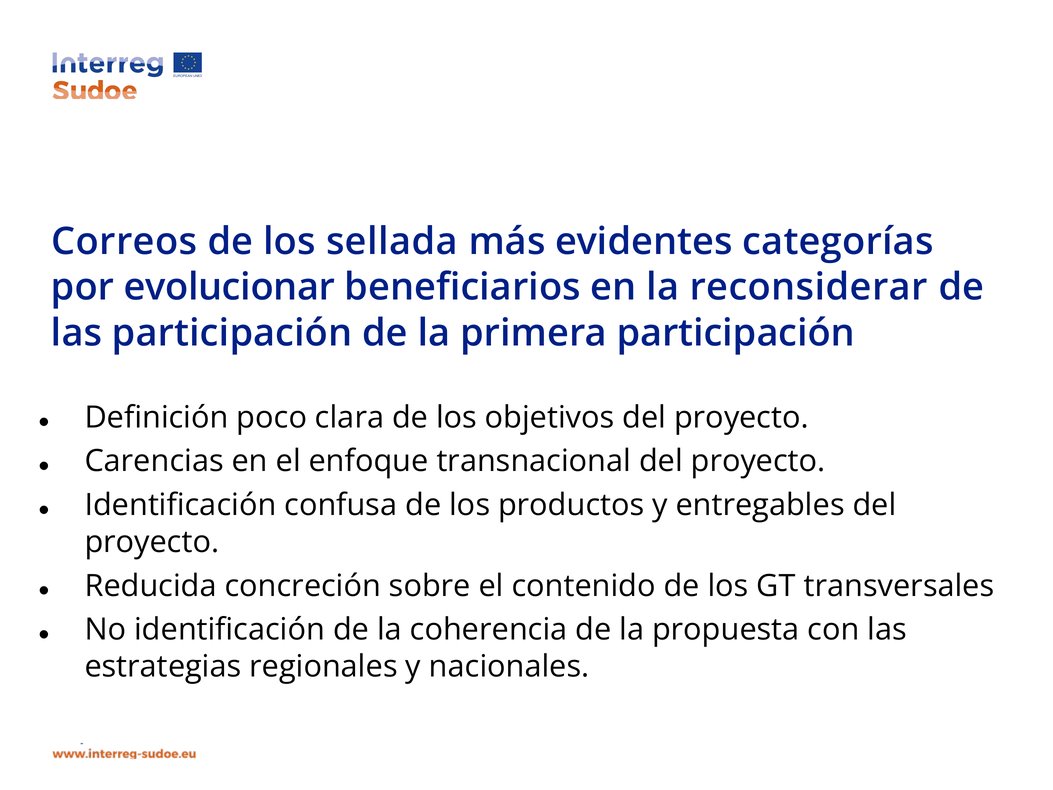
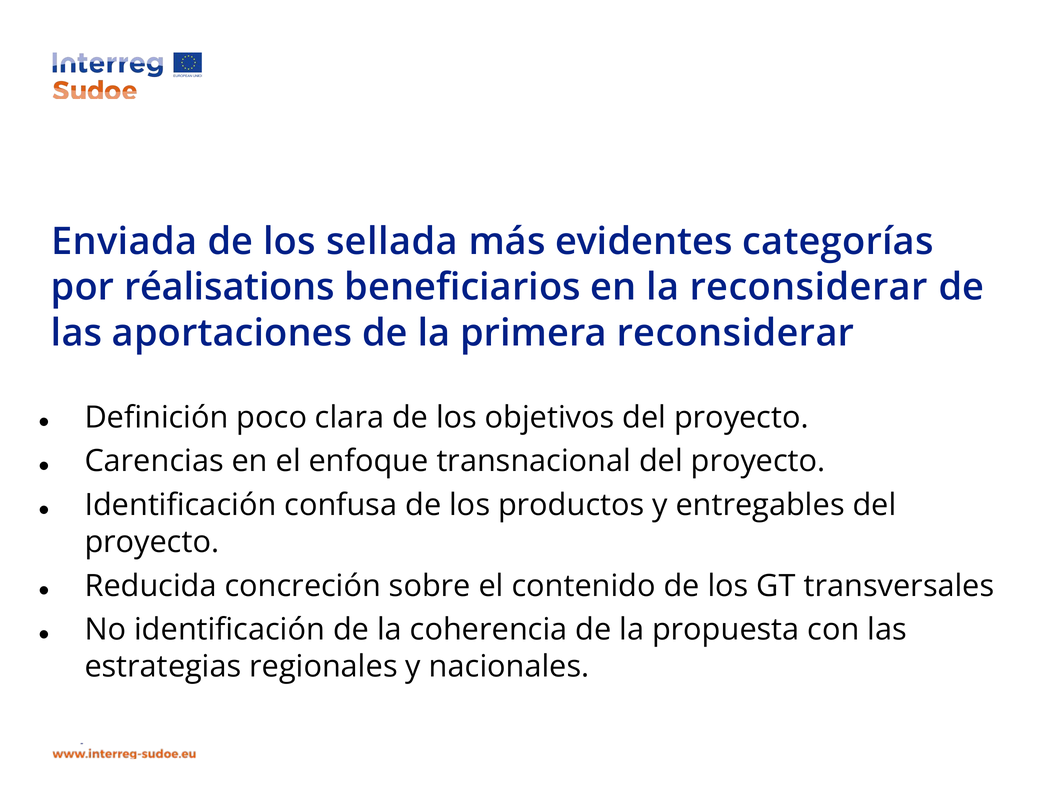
Correos: Correos -> Enviada
evolucionar: evolucionar -> réalisations
las participación: participación -> aportaciones
primera participación: participación -> reconsiderar
